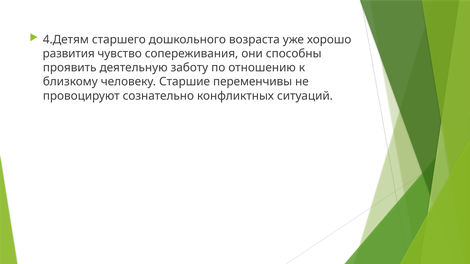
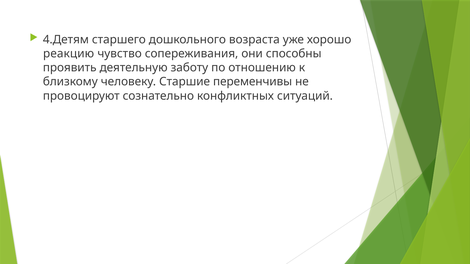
развития: развития -> реакцию
